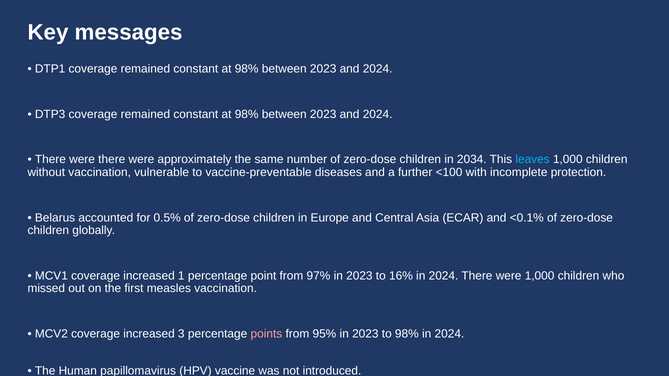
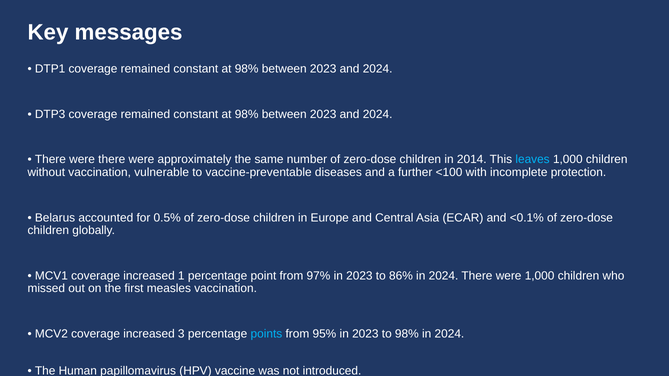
2034: 2034 -> 2014
16%: 16% -> 86%
points colour: pink -> light blue
